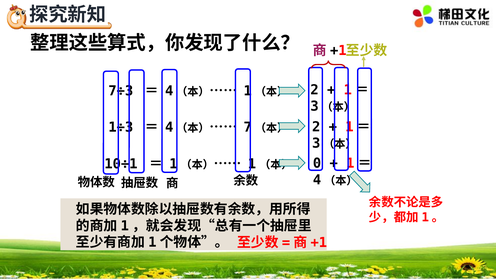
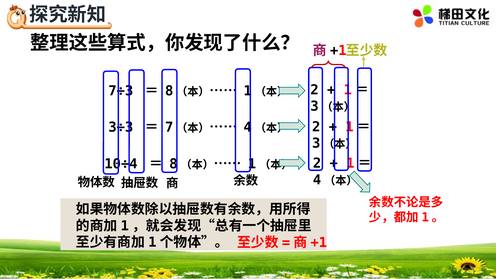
4 at (169, 91): 4 -> 8
1÷3: 1÷3 -> 3÷3
4 at (169, 127): 4 -> 7
7 at (248, 127): 7 -> 4
10÷1: 10÷1 -> 10÷4
1 at (173, 164): 1 -> 8
0 at (317, 163): 0 -> 2
